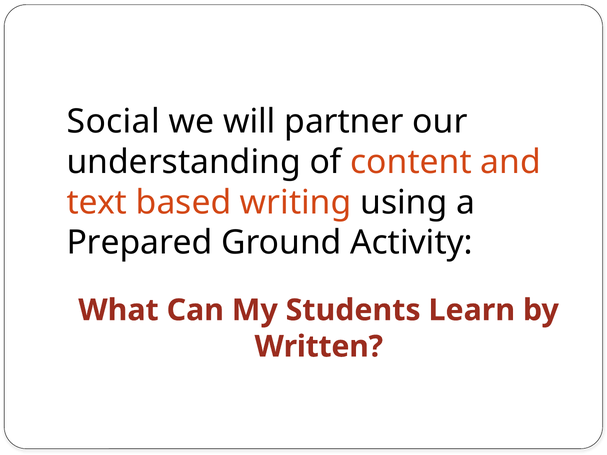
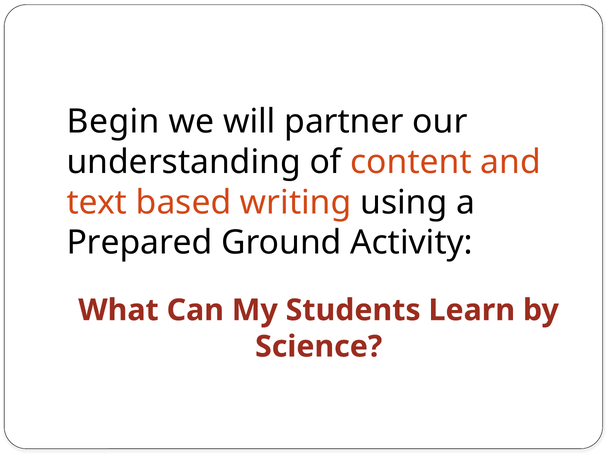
Social: Social -> Begin
Written: Written -> Science
